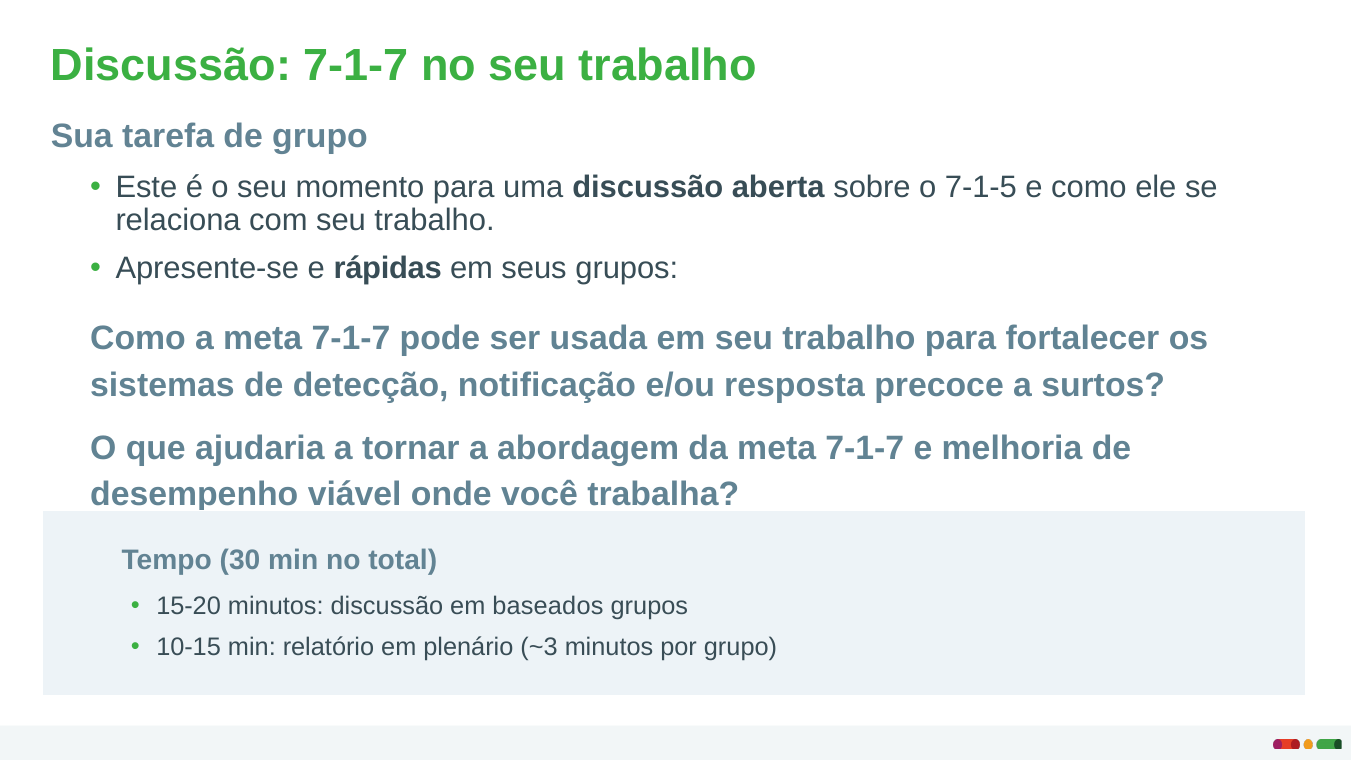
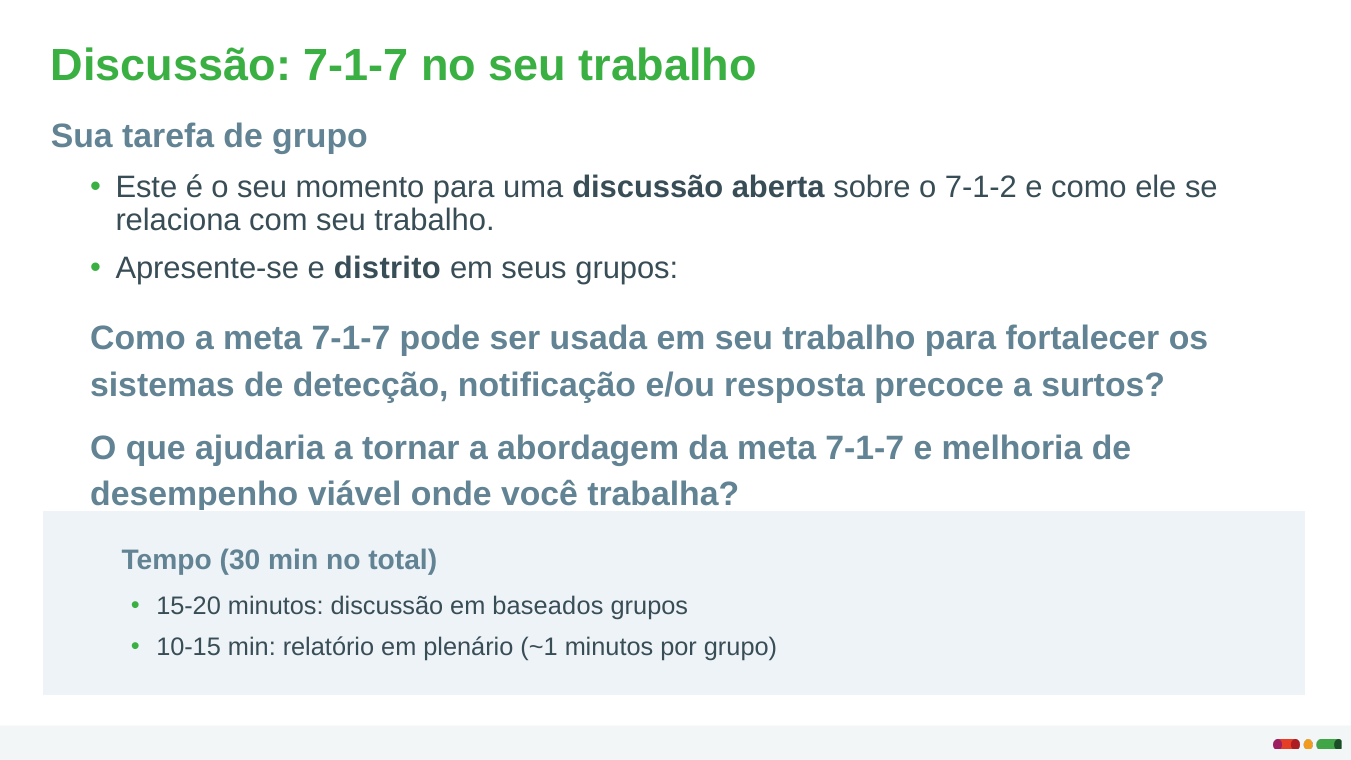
7-1-5: 7-1-5 -> 7-1-2
rápidas: rápidas -> distrito
~3: ~3 -> ~1
